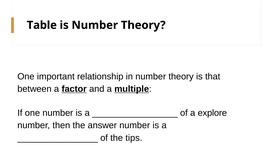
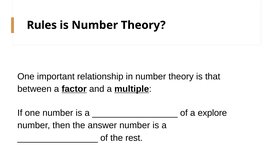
Table: Table -> Rules
tips: tips -> rest
